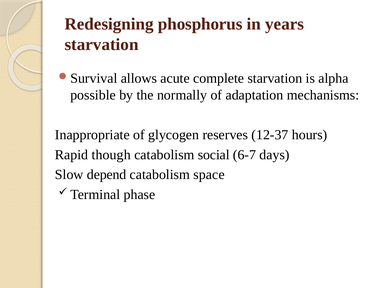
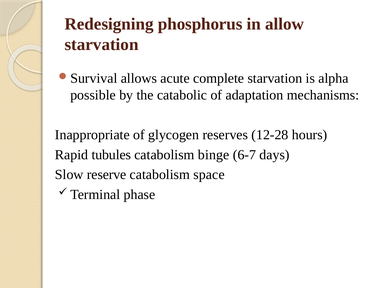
years: years -> allow
normally: normally -> catabolic
12-37: 12-37 -> 12-28
though: though -> tubules
social: social -> binge
depend: depend -> reserve
